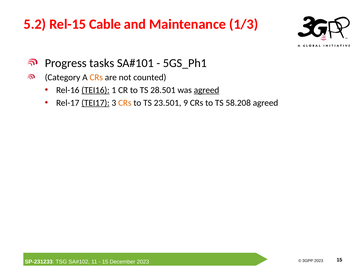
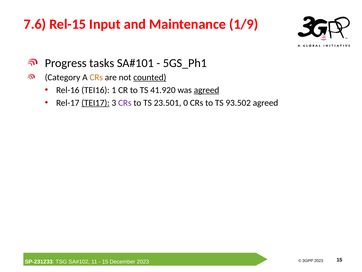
5.2: 5.2 -> 7.6
Cable: Cable -> Input
1/3: 1/3 -> 1/9
counted underline: none -> present
TEI16 underline: present -> none
28.501: 28.501 -> 41.920
CRs at (125, 103) colour: orange -> purple
9: 9 -> 0
58.208: 58.208 -> 93.502
